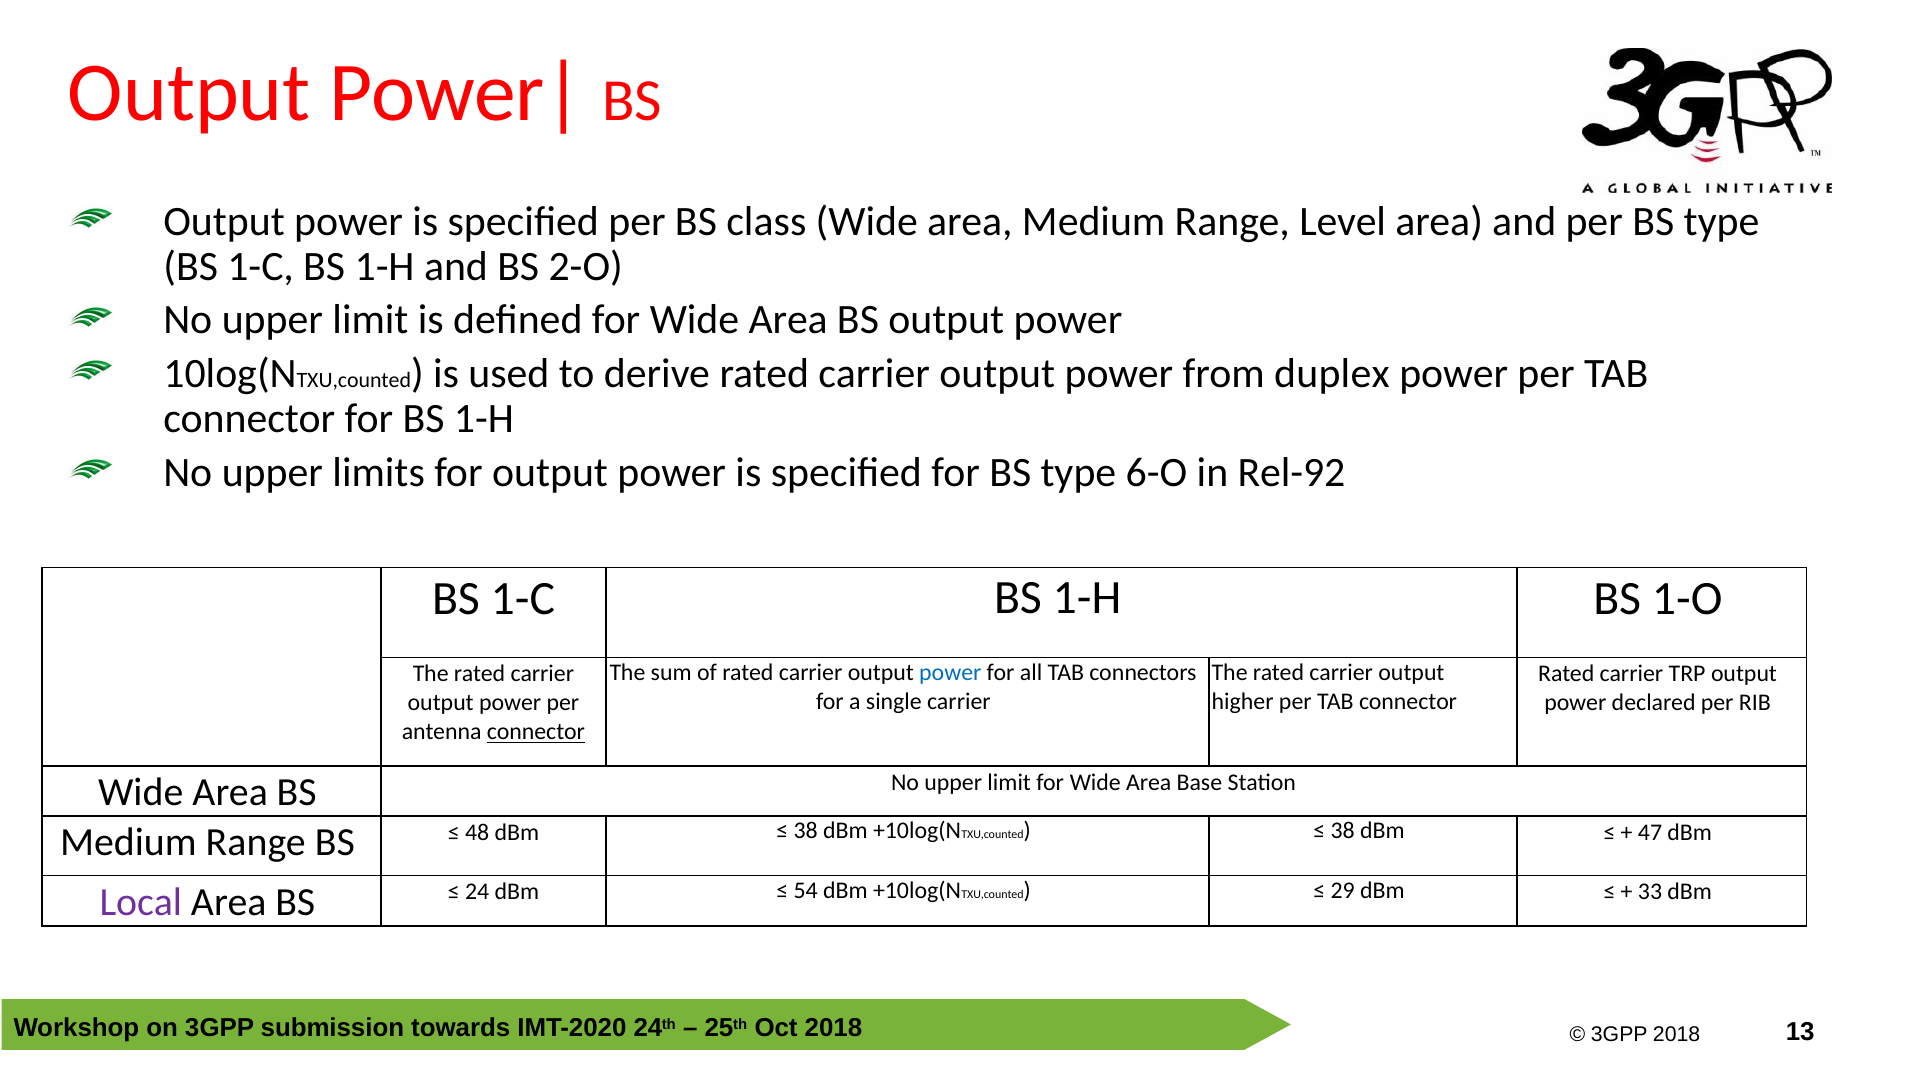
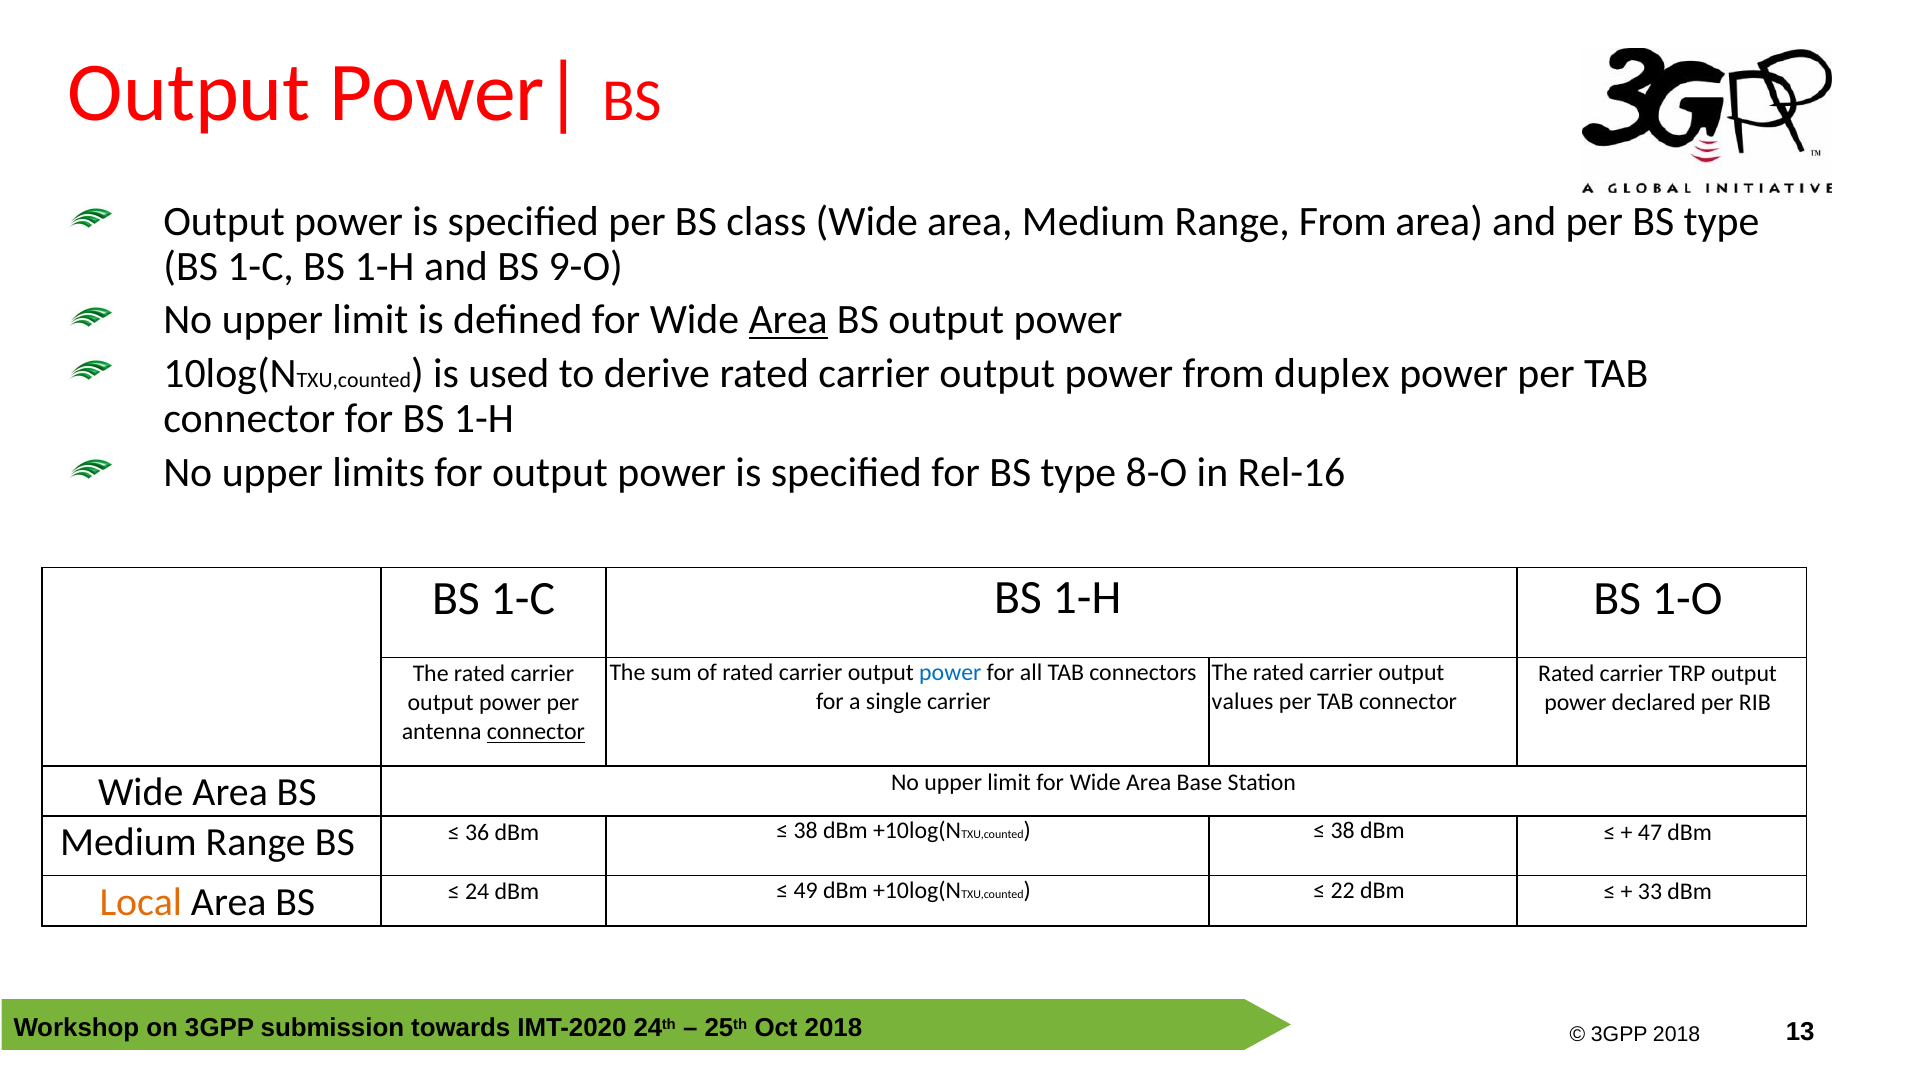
Range Level: Level -> From
2-O: 2-O -> 9-O
Area at (788, 320) underline: none -> present
6-O: 6-O -> 8-O
Rel-92: Rel-92 -> Rel-16
higher: higher -> values
48: 48 -> 36
Local colour: purple -> orange
54: 54 -> 49
29: 29 -> 22
